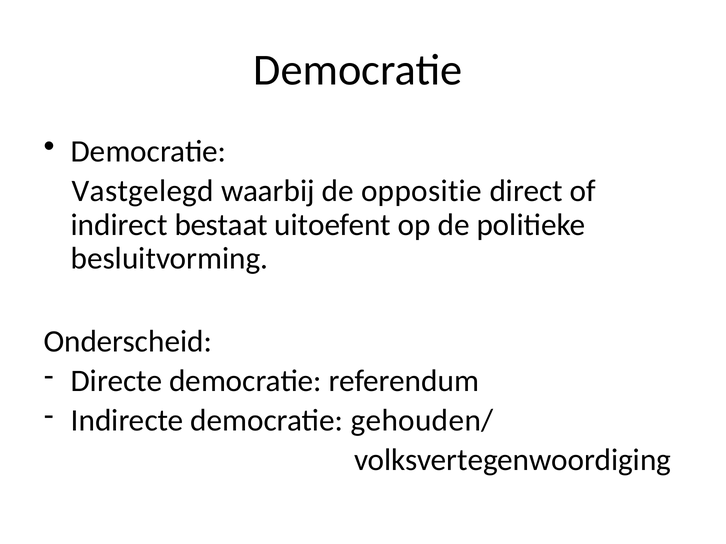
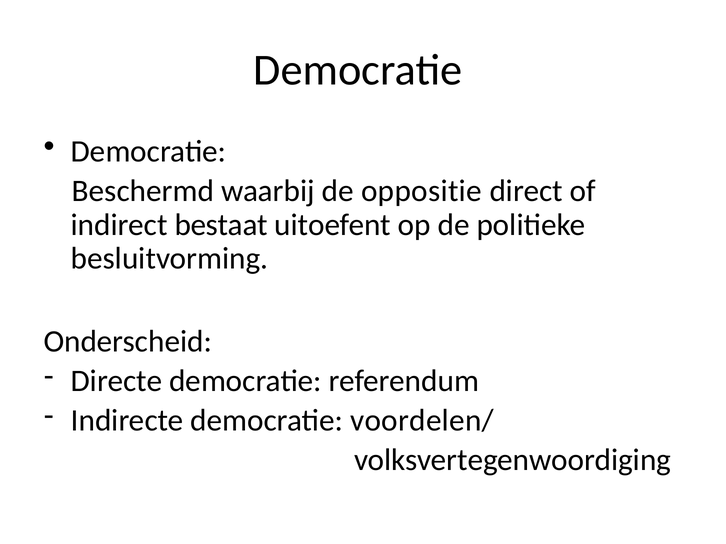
Vastgelegd: Vastgelegd -> Beschermd
gehouden/: gehouden/ -> voordelen/
